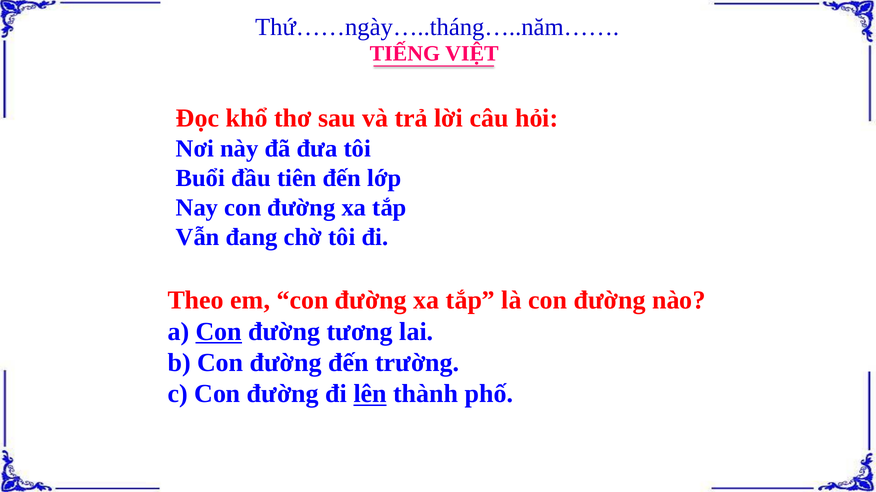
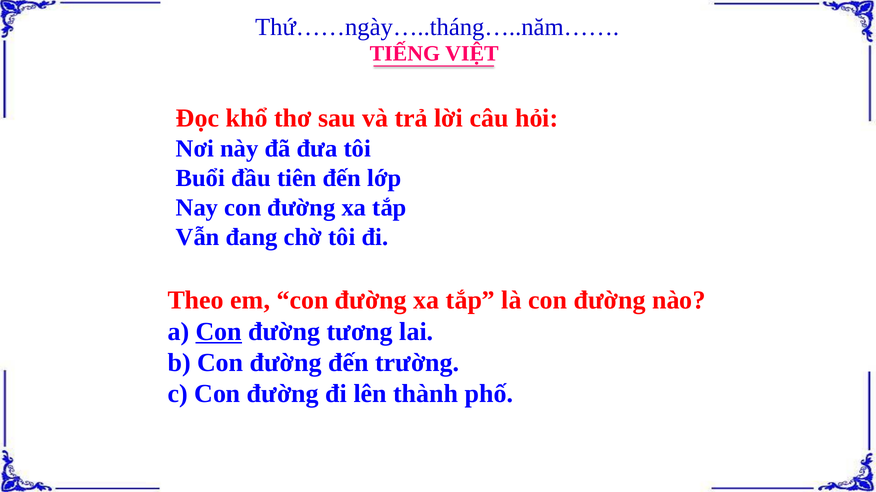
lên underline: present -> none
